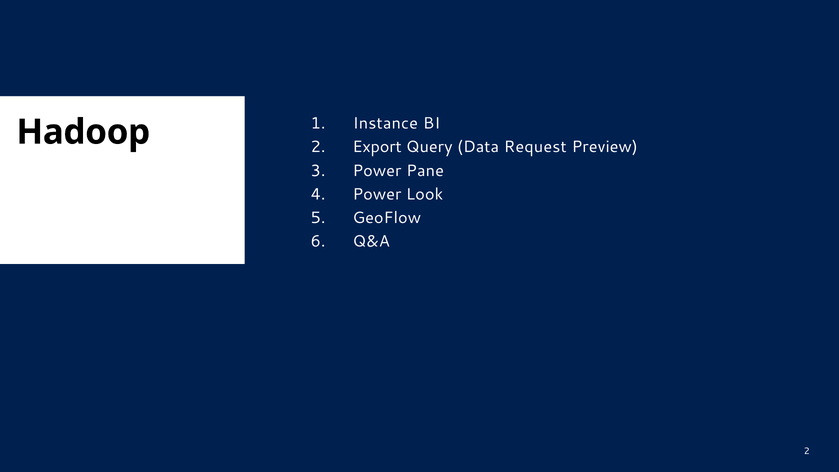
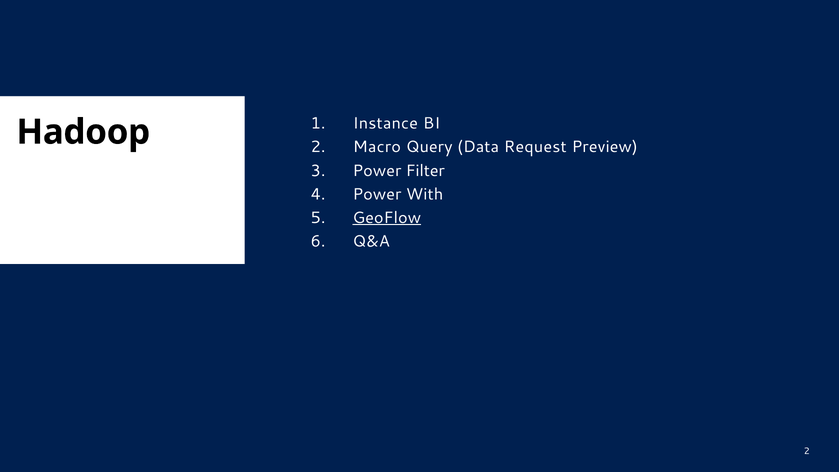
Export: Export -> Macro
Pane: Pane -> Filter
Look: Look -> With
GeoFlow underline: none -> present
